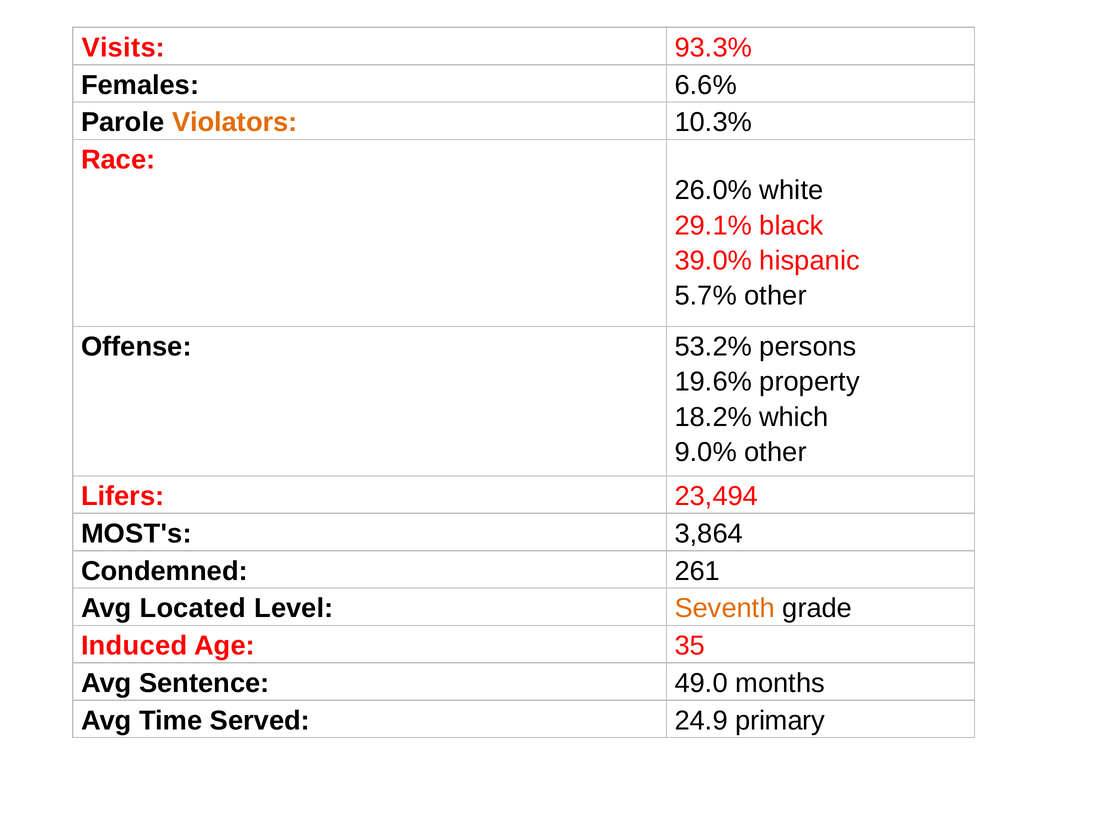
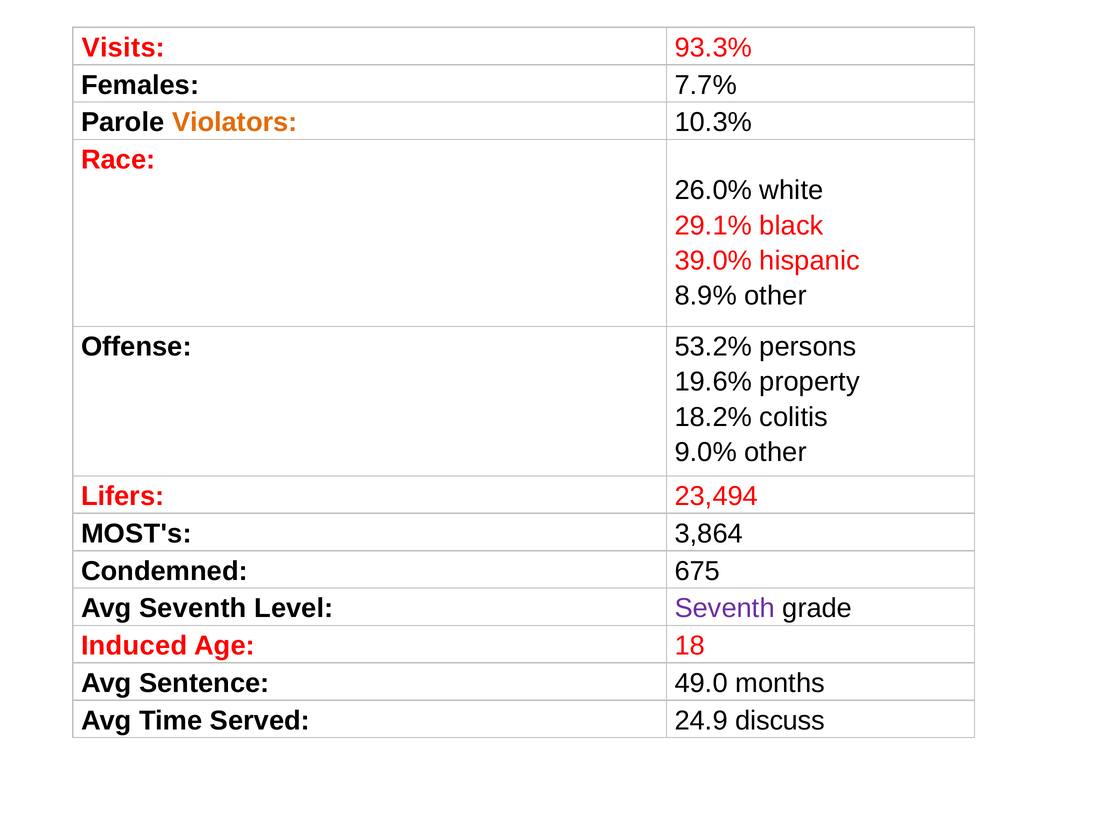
6.6%: 6.6% -> 7.7%
5.7%: 5.7% -> 8.9%
which: which -> colitis
261: 261 -> 675
Avg Located: Located -> Seventh
Seventh at (725, 608) colour: orange -> purple
35: 35 -> 18
primary: primary -> discuss
